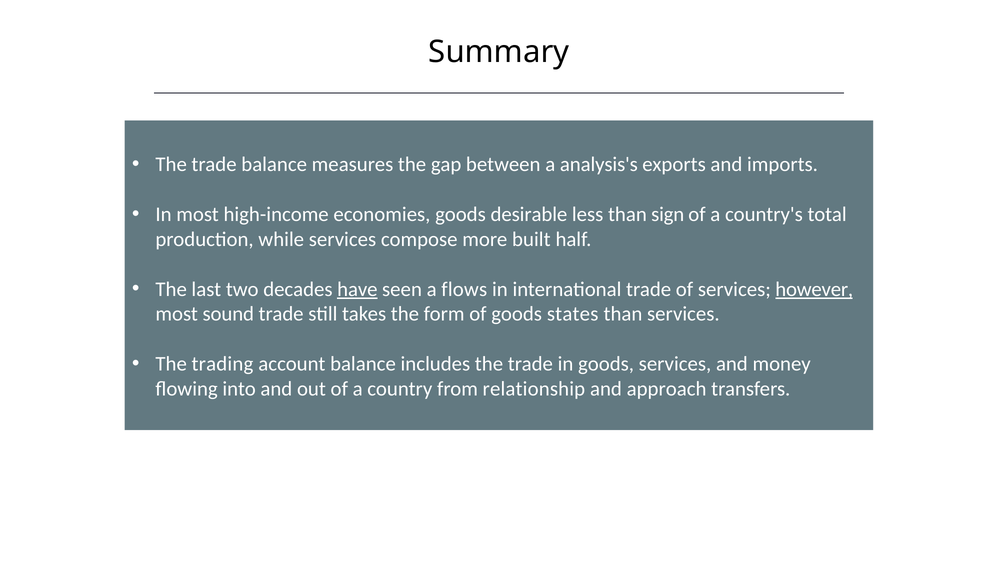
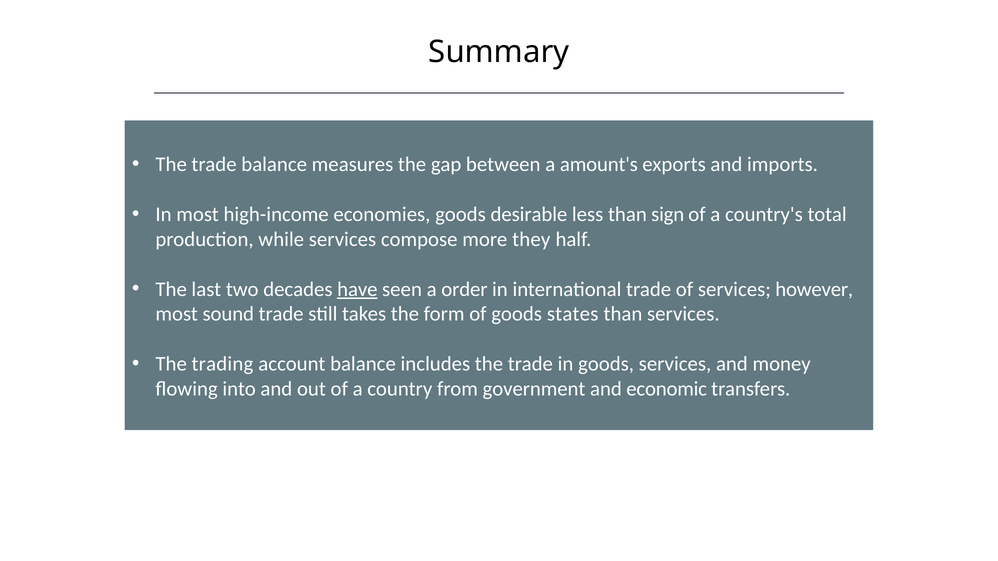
analysis's: analysis's -> amount's
built: built -> they
flows: flows -> order
however underline: present -> none
relationship: relationship -> government
approach: approach -> economic
